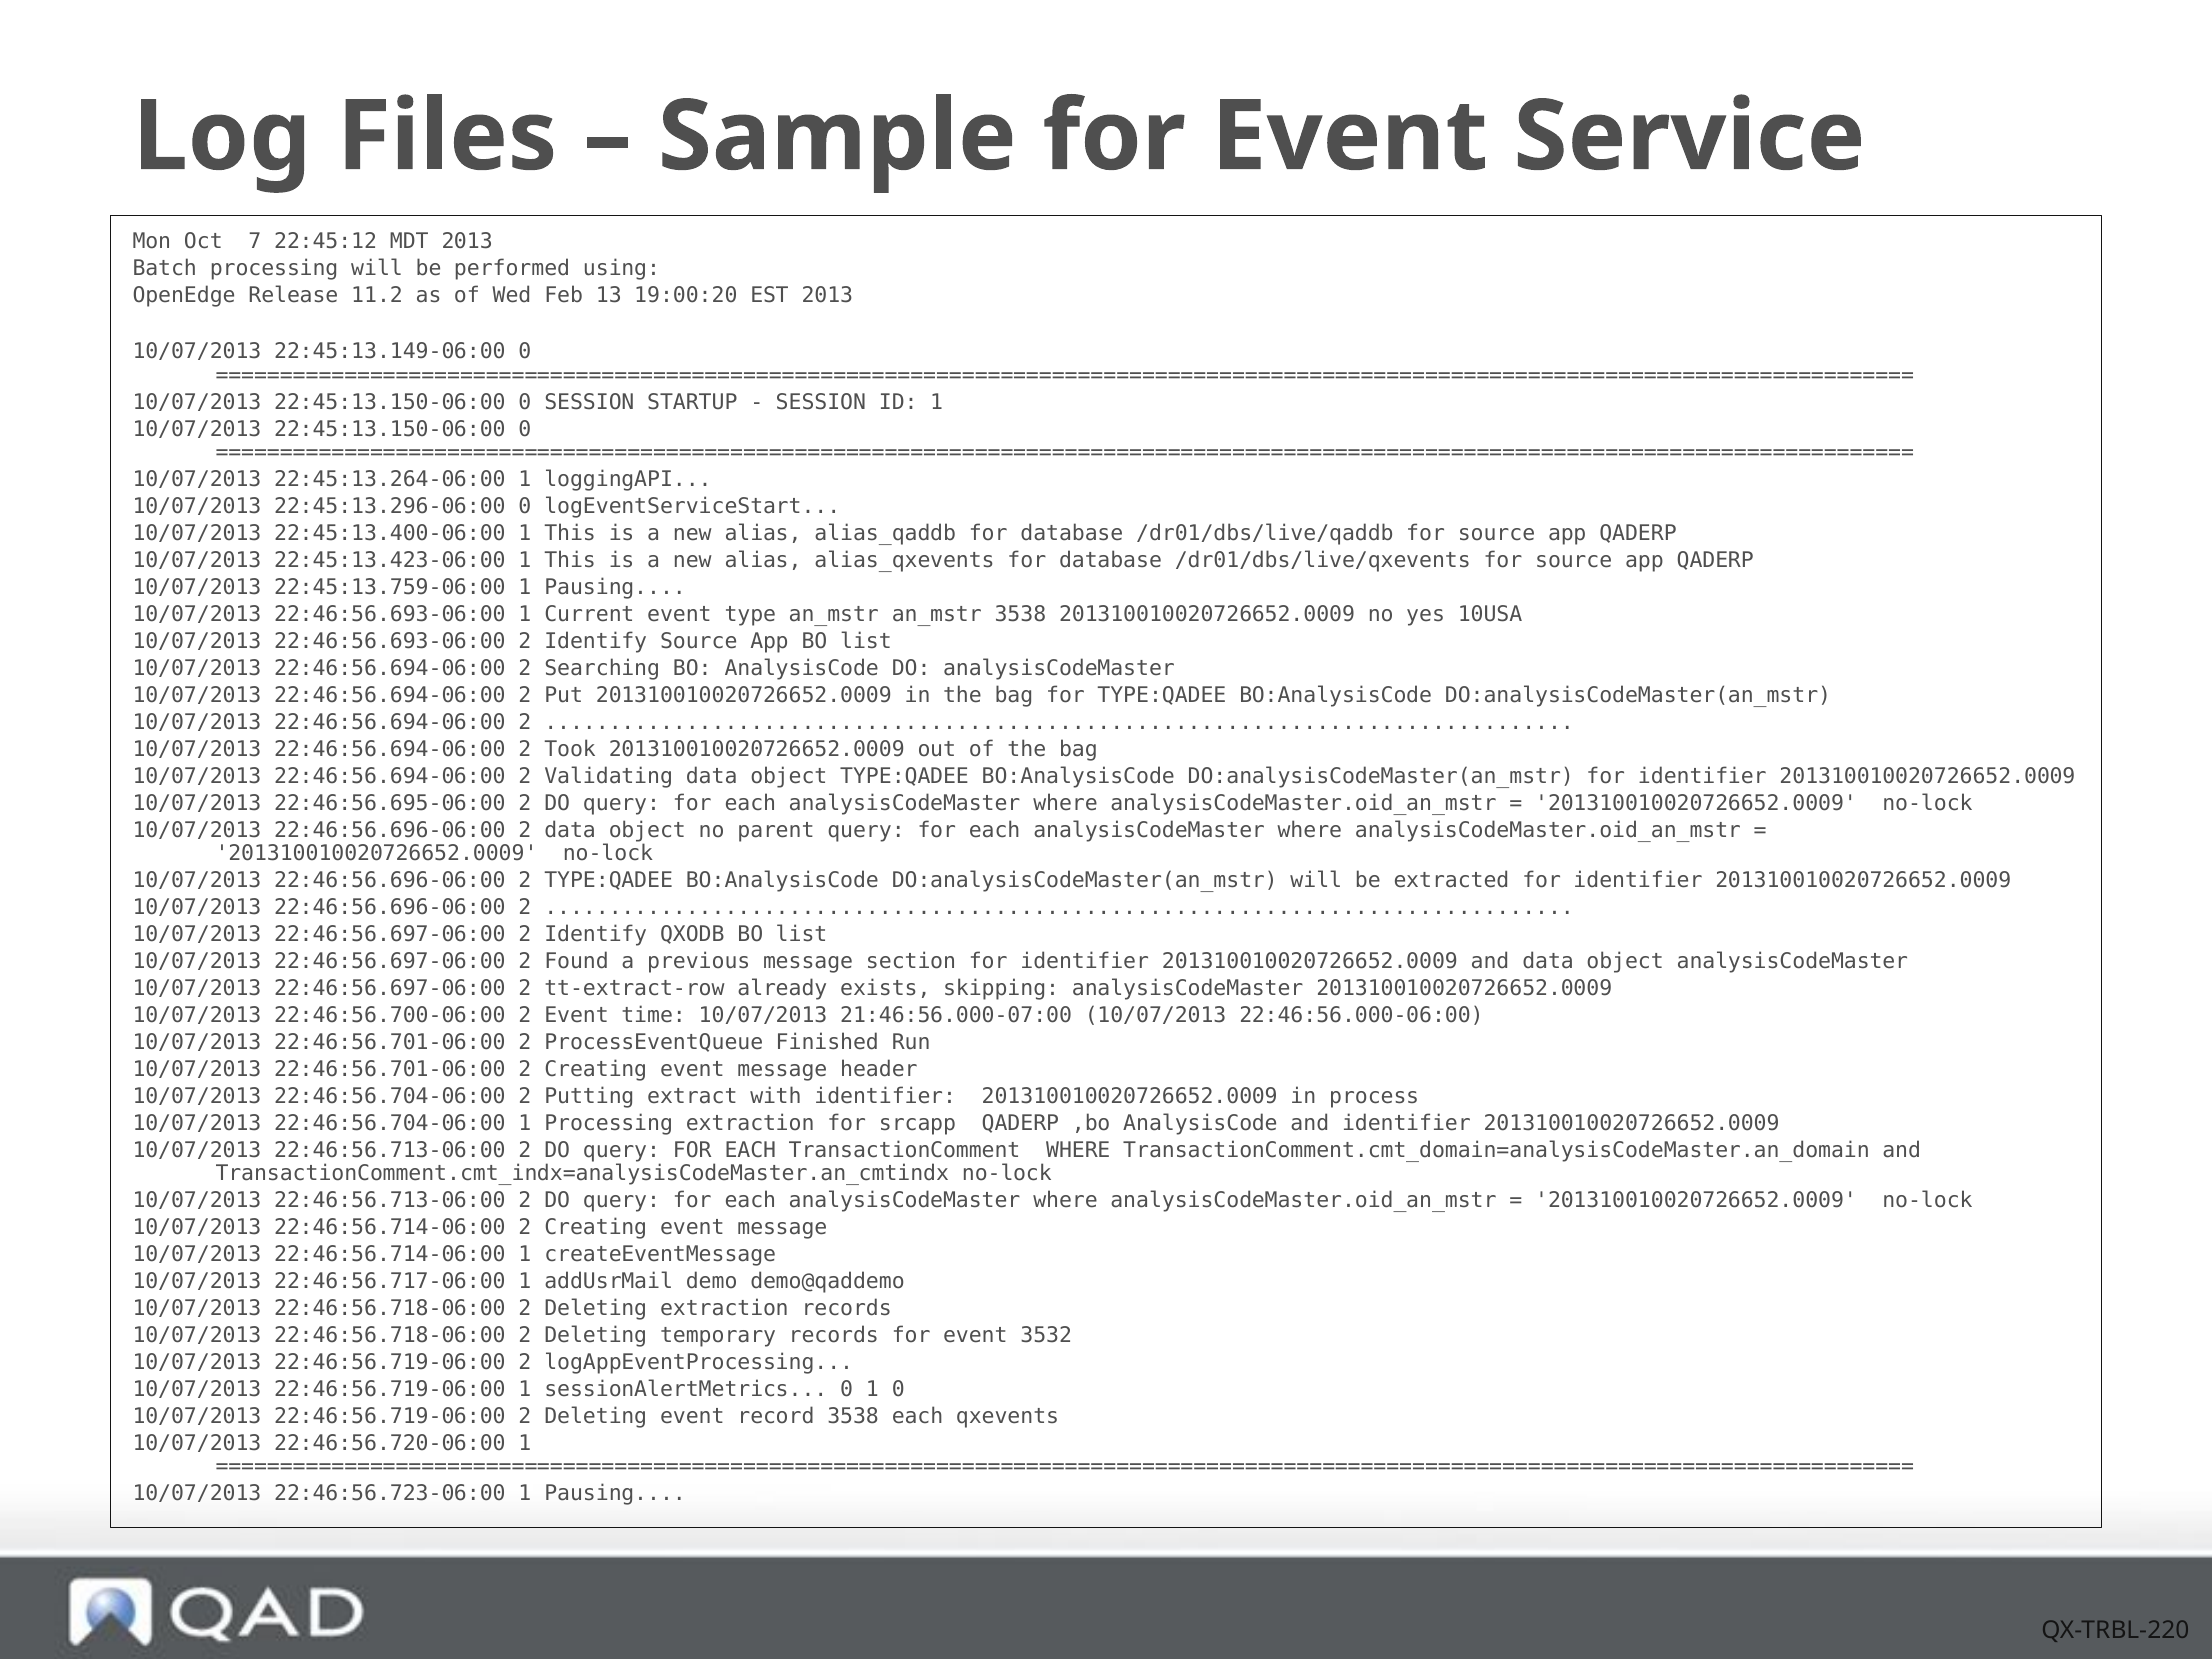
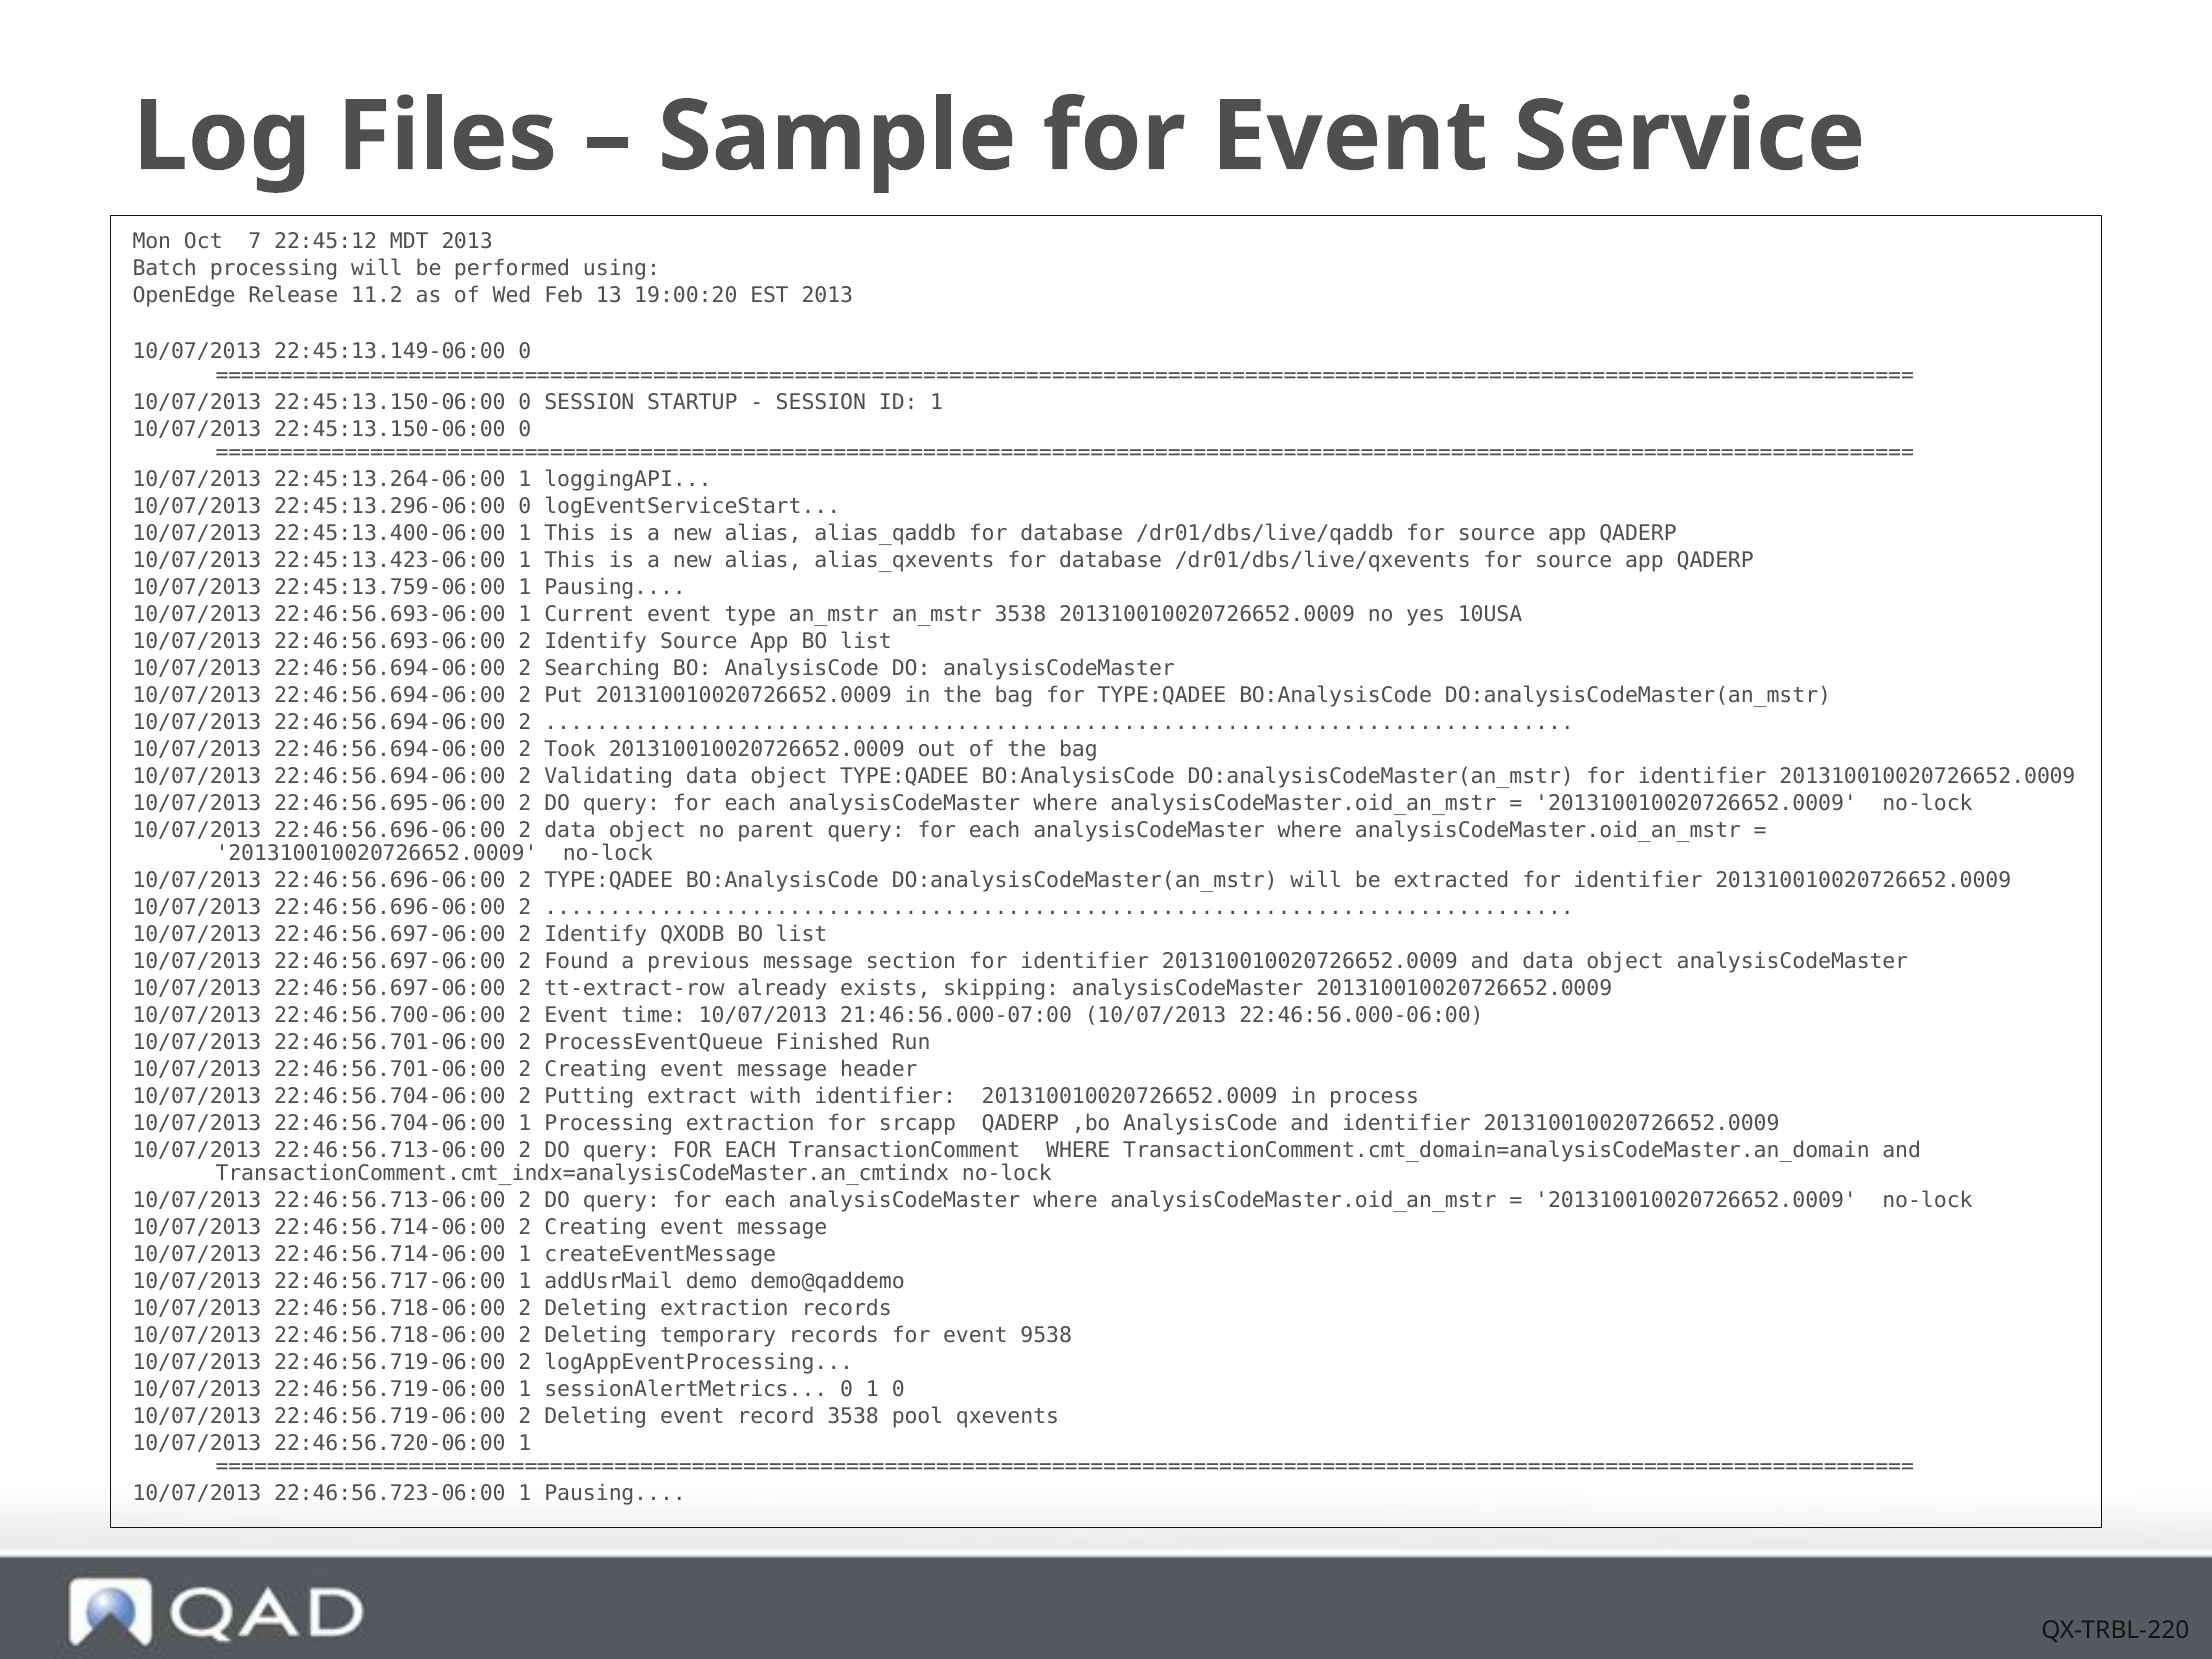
3532: 3532 -> 9538
3538 each: each -> pool
